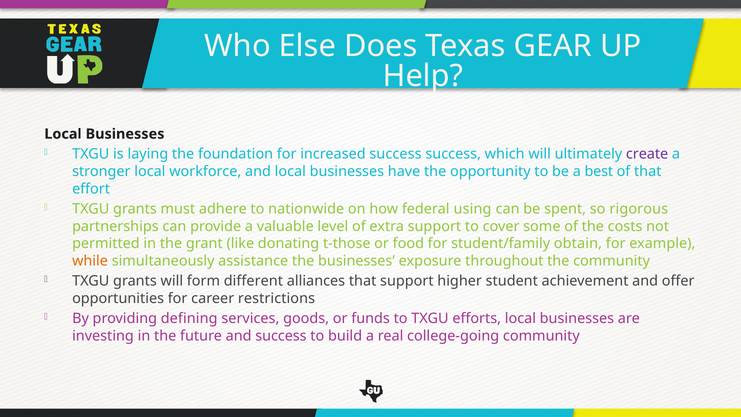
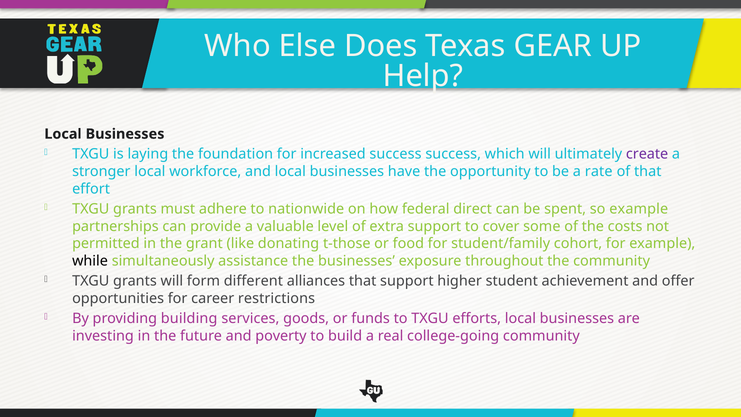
best: best -> rate
using: using -> direct
so rigorous: rigorous -> example
obtain: obtain -> cohort
while colour: orange -> black
defining: defining -> building
and success: success -> poverty
